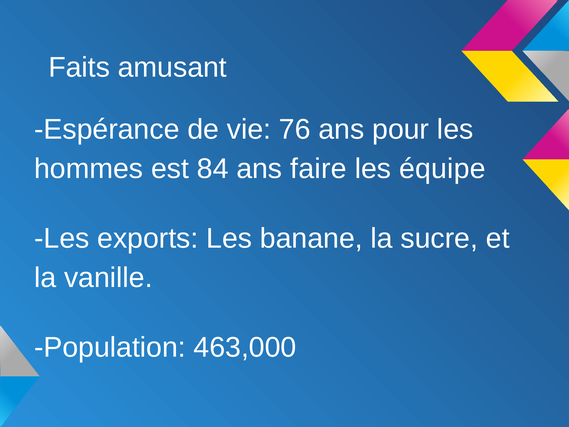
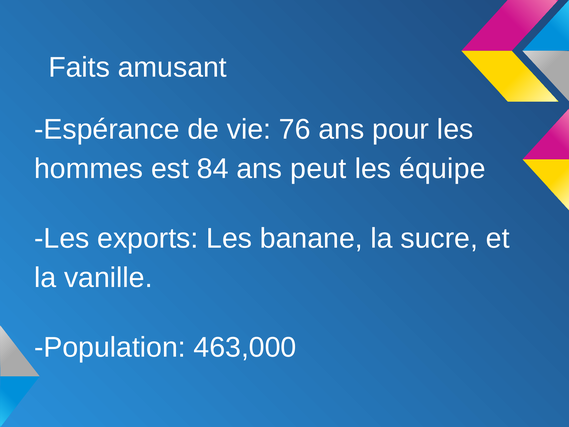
faire: faire -> peut
